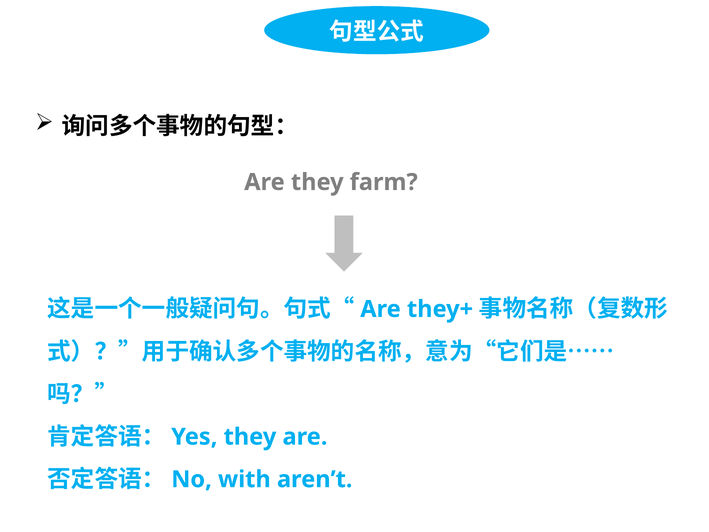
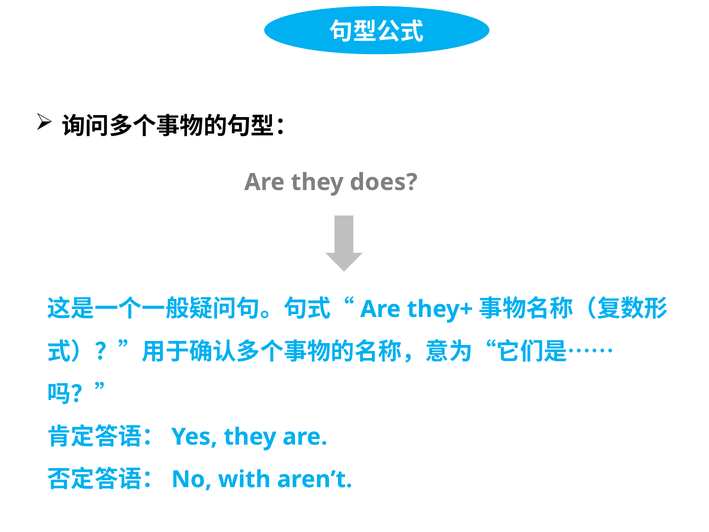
farm: farm -> does
